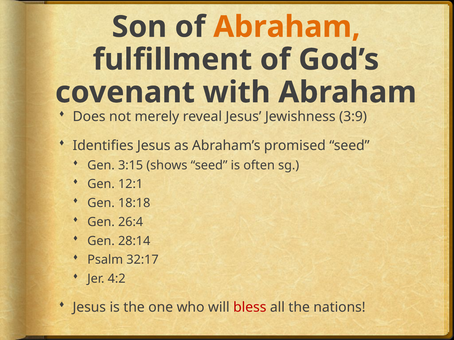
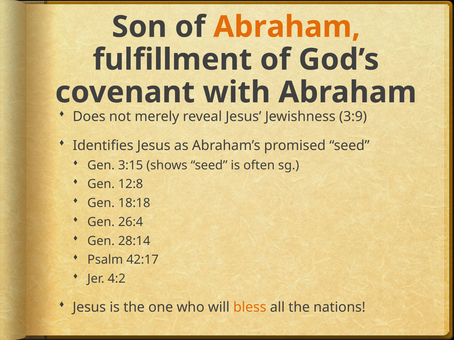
12:1: 12:1 -> 12:8
32:17: 32:17 -> 42:17
bless colour: red -> orange
